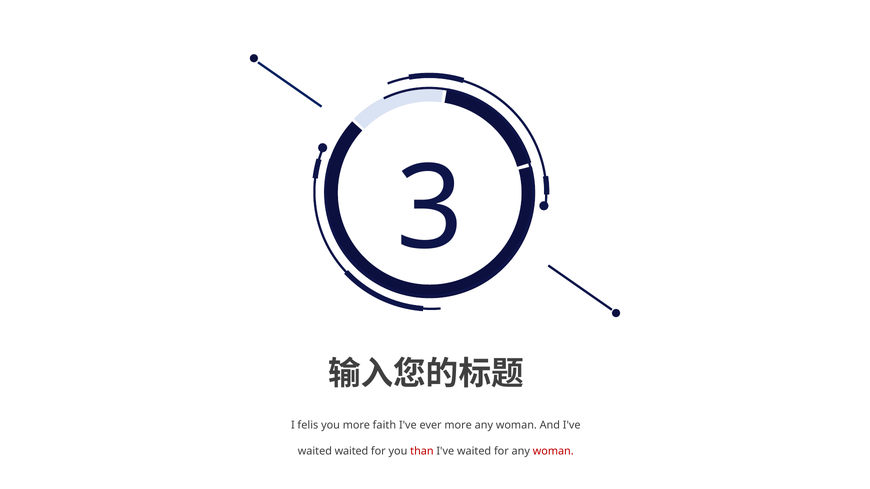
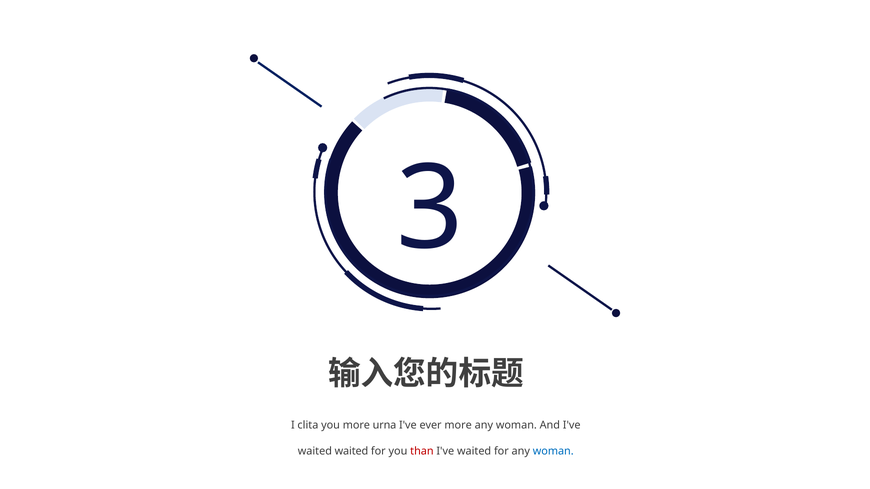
felis: felis -> clita
faith: faith -> urna
woman at (553, 451) colour: red -> blue
